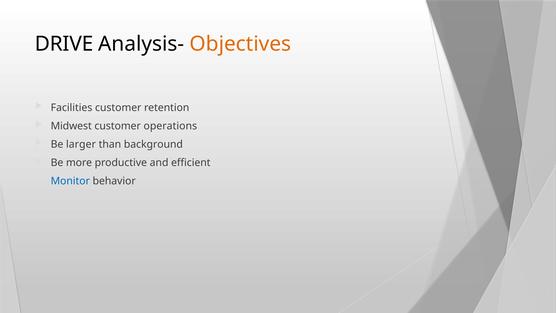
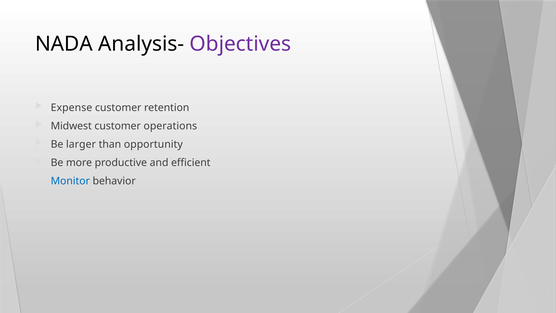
DRIVE: DRIVE -> NADA
Objectives colour: orange -> purple
Facilities: Facilities -> Expense
background: background -> opportunity
